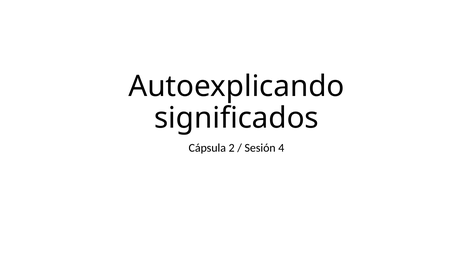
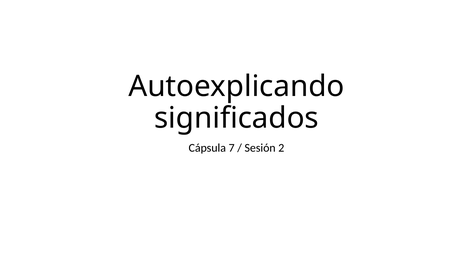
2: 2 -> 7
4: 4 -> 2
